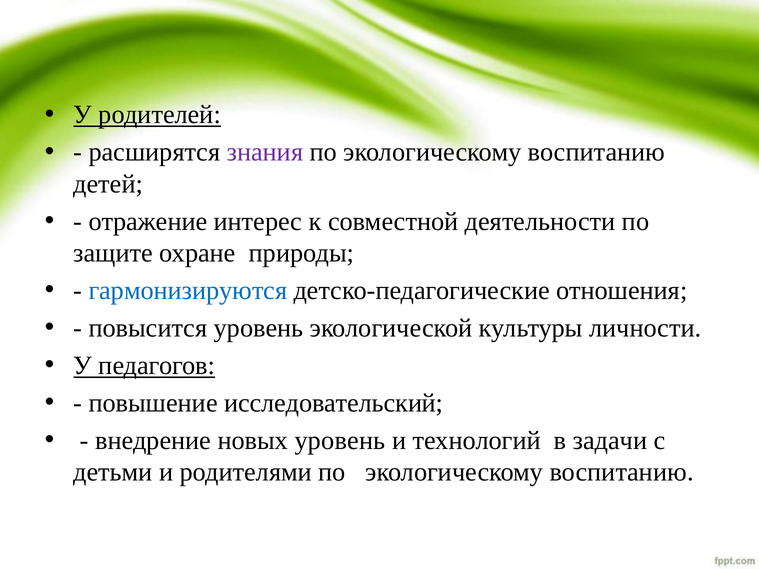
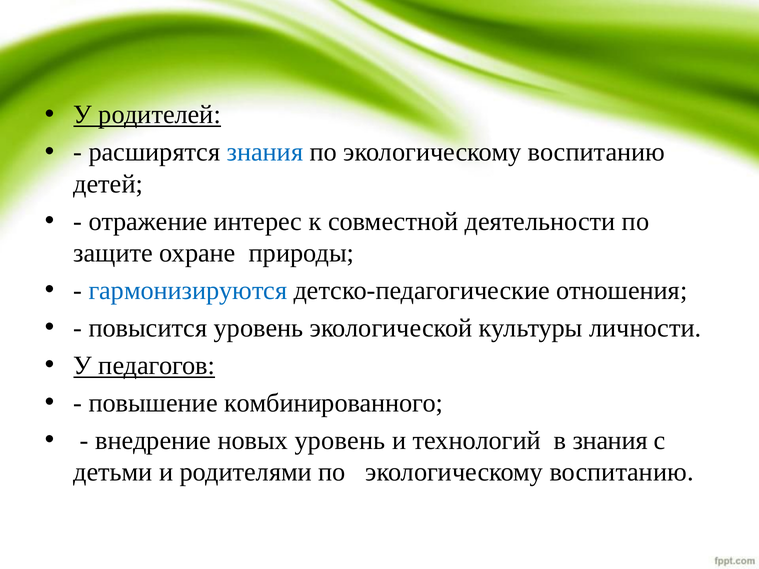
знания at (265, 152) colour: purple -> blue
исследовательский: исследовательский -> комбинированного
в задачи: задачи -> знания
